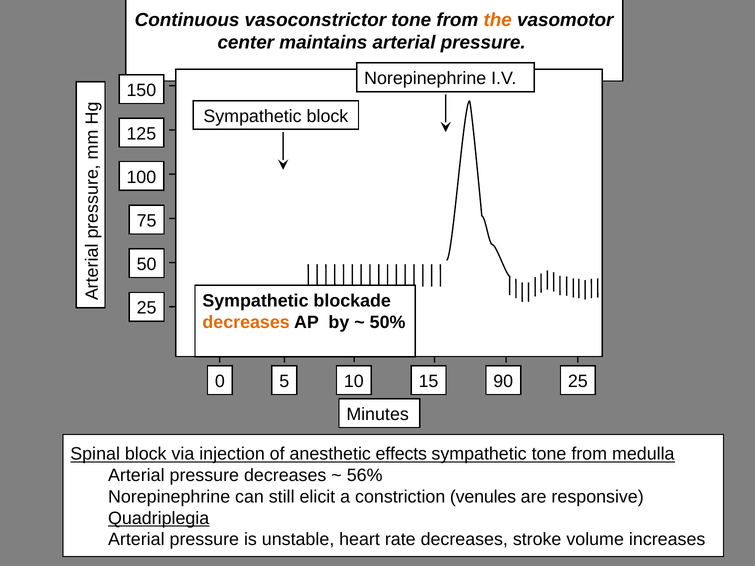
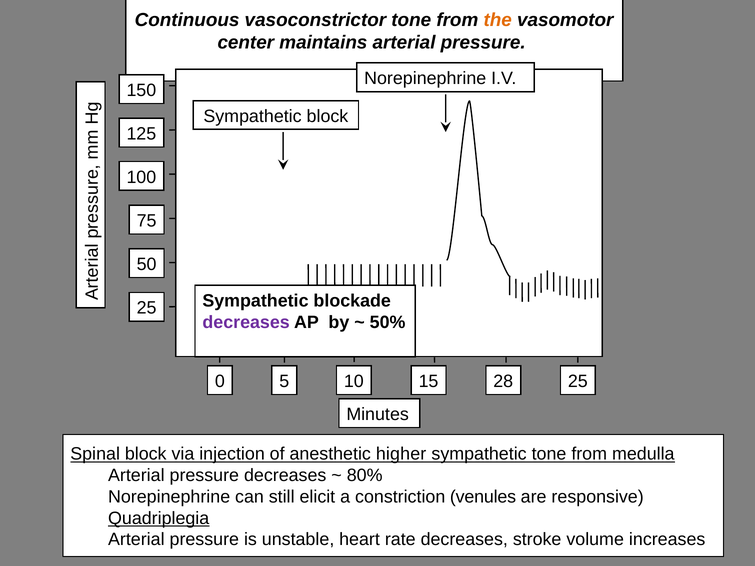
decreases at (246, 322) colour: orange -> purple
90: 90 -> 28
effects: effects -> higher
56%: 56% -> 80%
